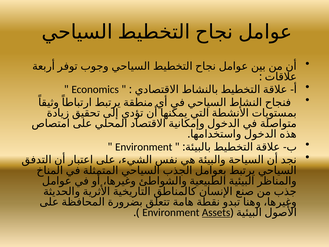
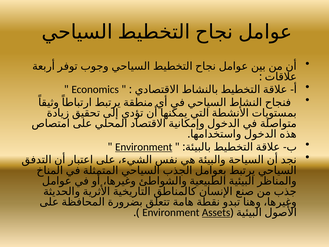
Environment at (144, 147) underline: none -> present
